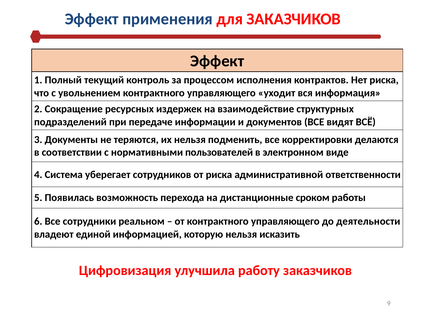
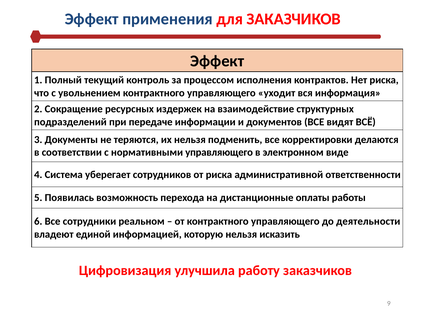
нормативными пользователей: пользователей -> управляющего
сроком: сроком -> оплаты
